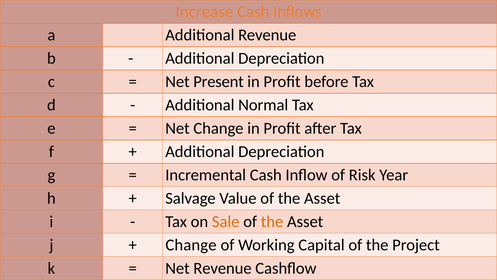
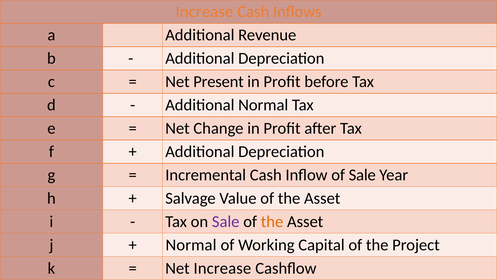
of Risk: Risk -> Sale
Sale at (226, 221) colour: orange -> purple
Change at (191, 245): Change -> Normal
Net Revenue: Revenue -> Increase
